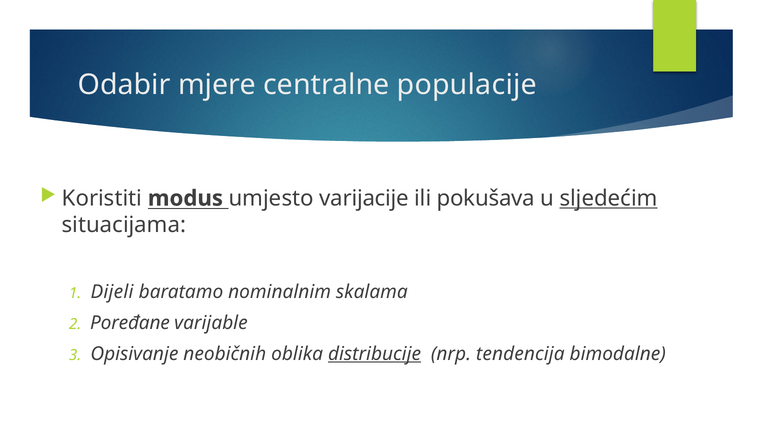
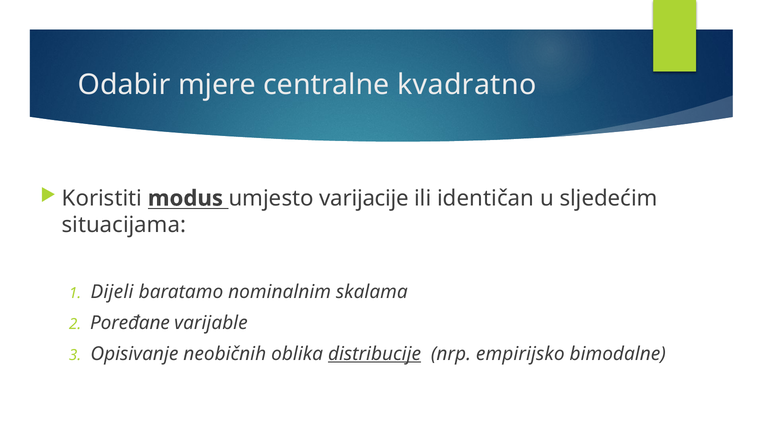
populacije: populacije -> kvadratno
pokušava: pokušava -> identičan
sljedećim underline: present -> none
tendencija: tendencija -> empirijsko
